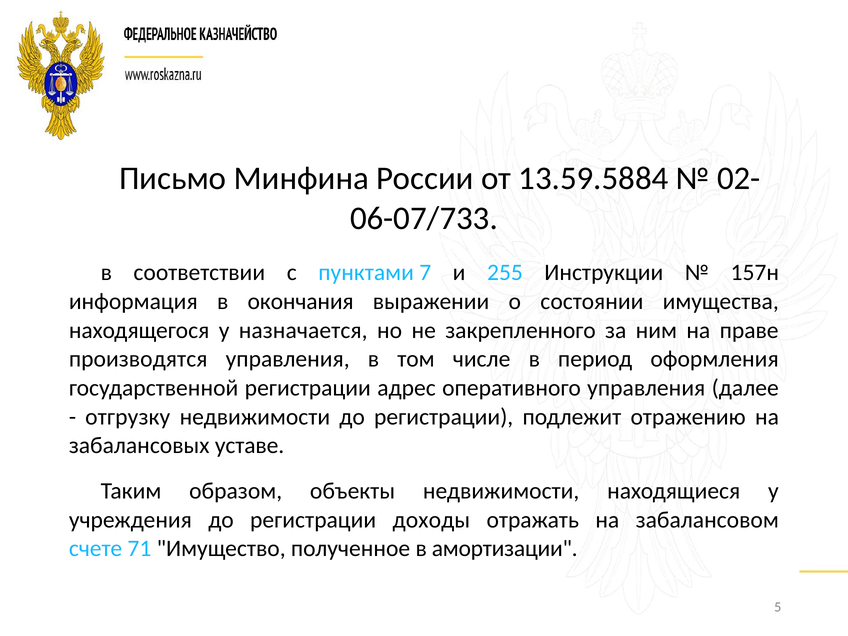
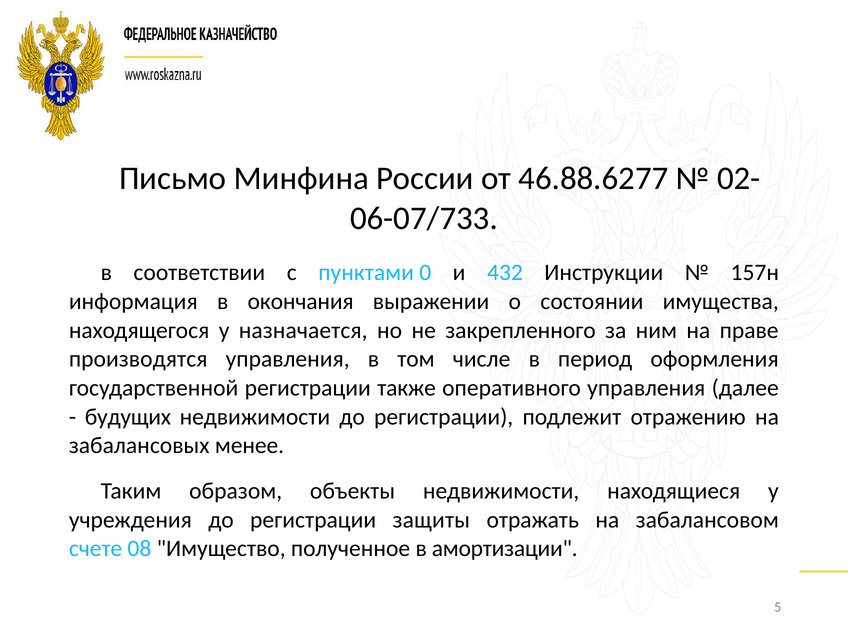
13.59.5884: 13.59.5884 -> 46.88.6277
7: 7 -> 0
255: 255 -> 432
адрес: адрес -> также
отгрузку: отгрузку -> будущих
уставе: уставе -> менее
доходы: доходы -> защиты
71: 71 -> 08
